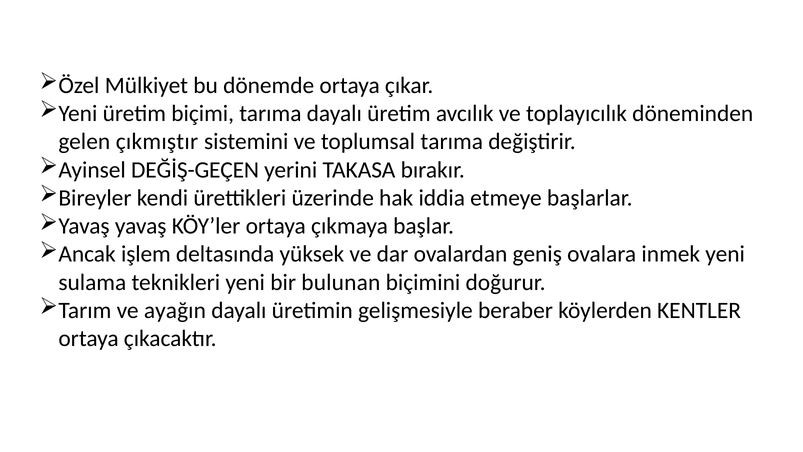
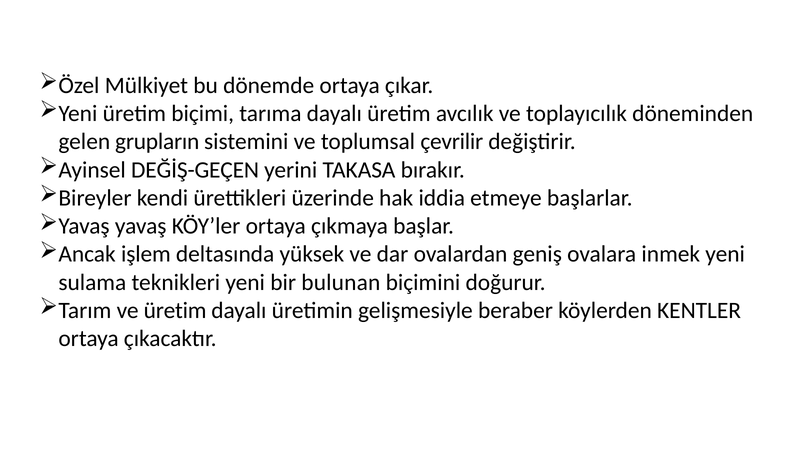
çıkmıştır: çıkmıştır -> grupların
toplumsal tarıma: tarıma -> çevrilir
ve ayağın: ayağın -> üretim
